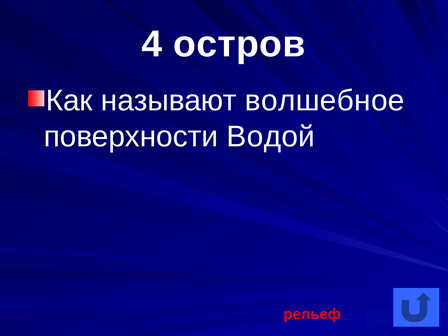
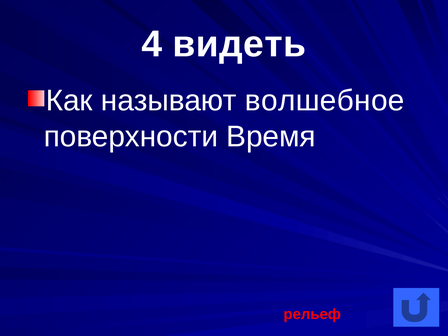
остров: остров -> видеть
Водой: Водой -> Время
